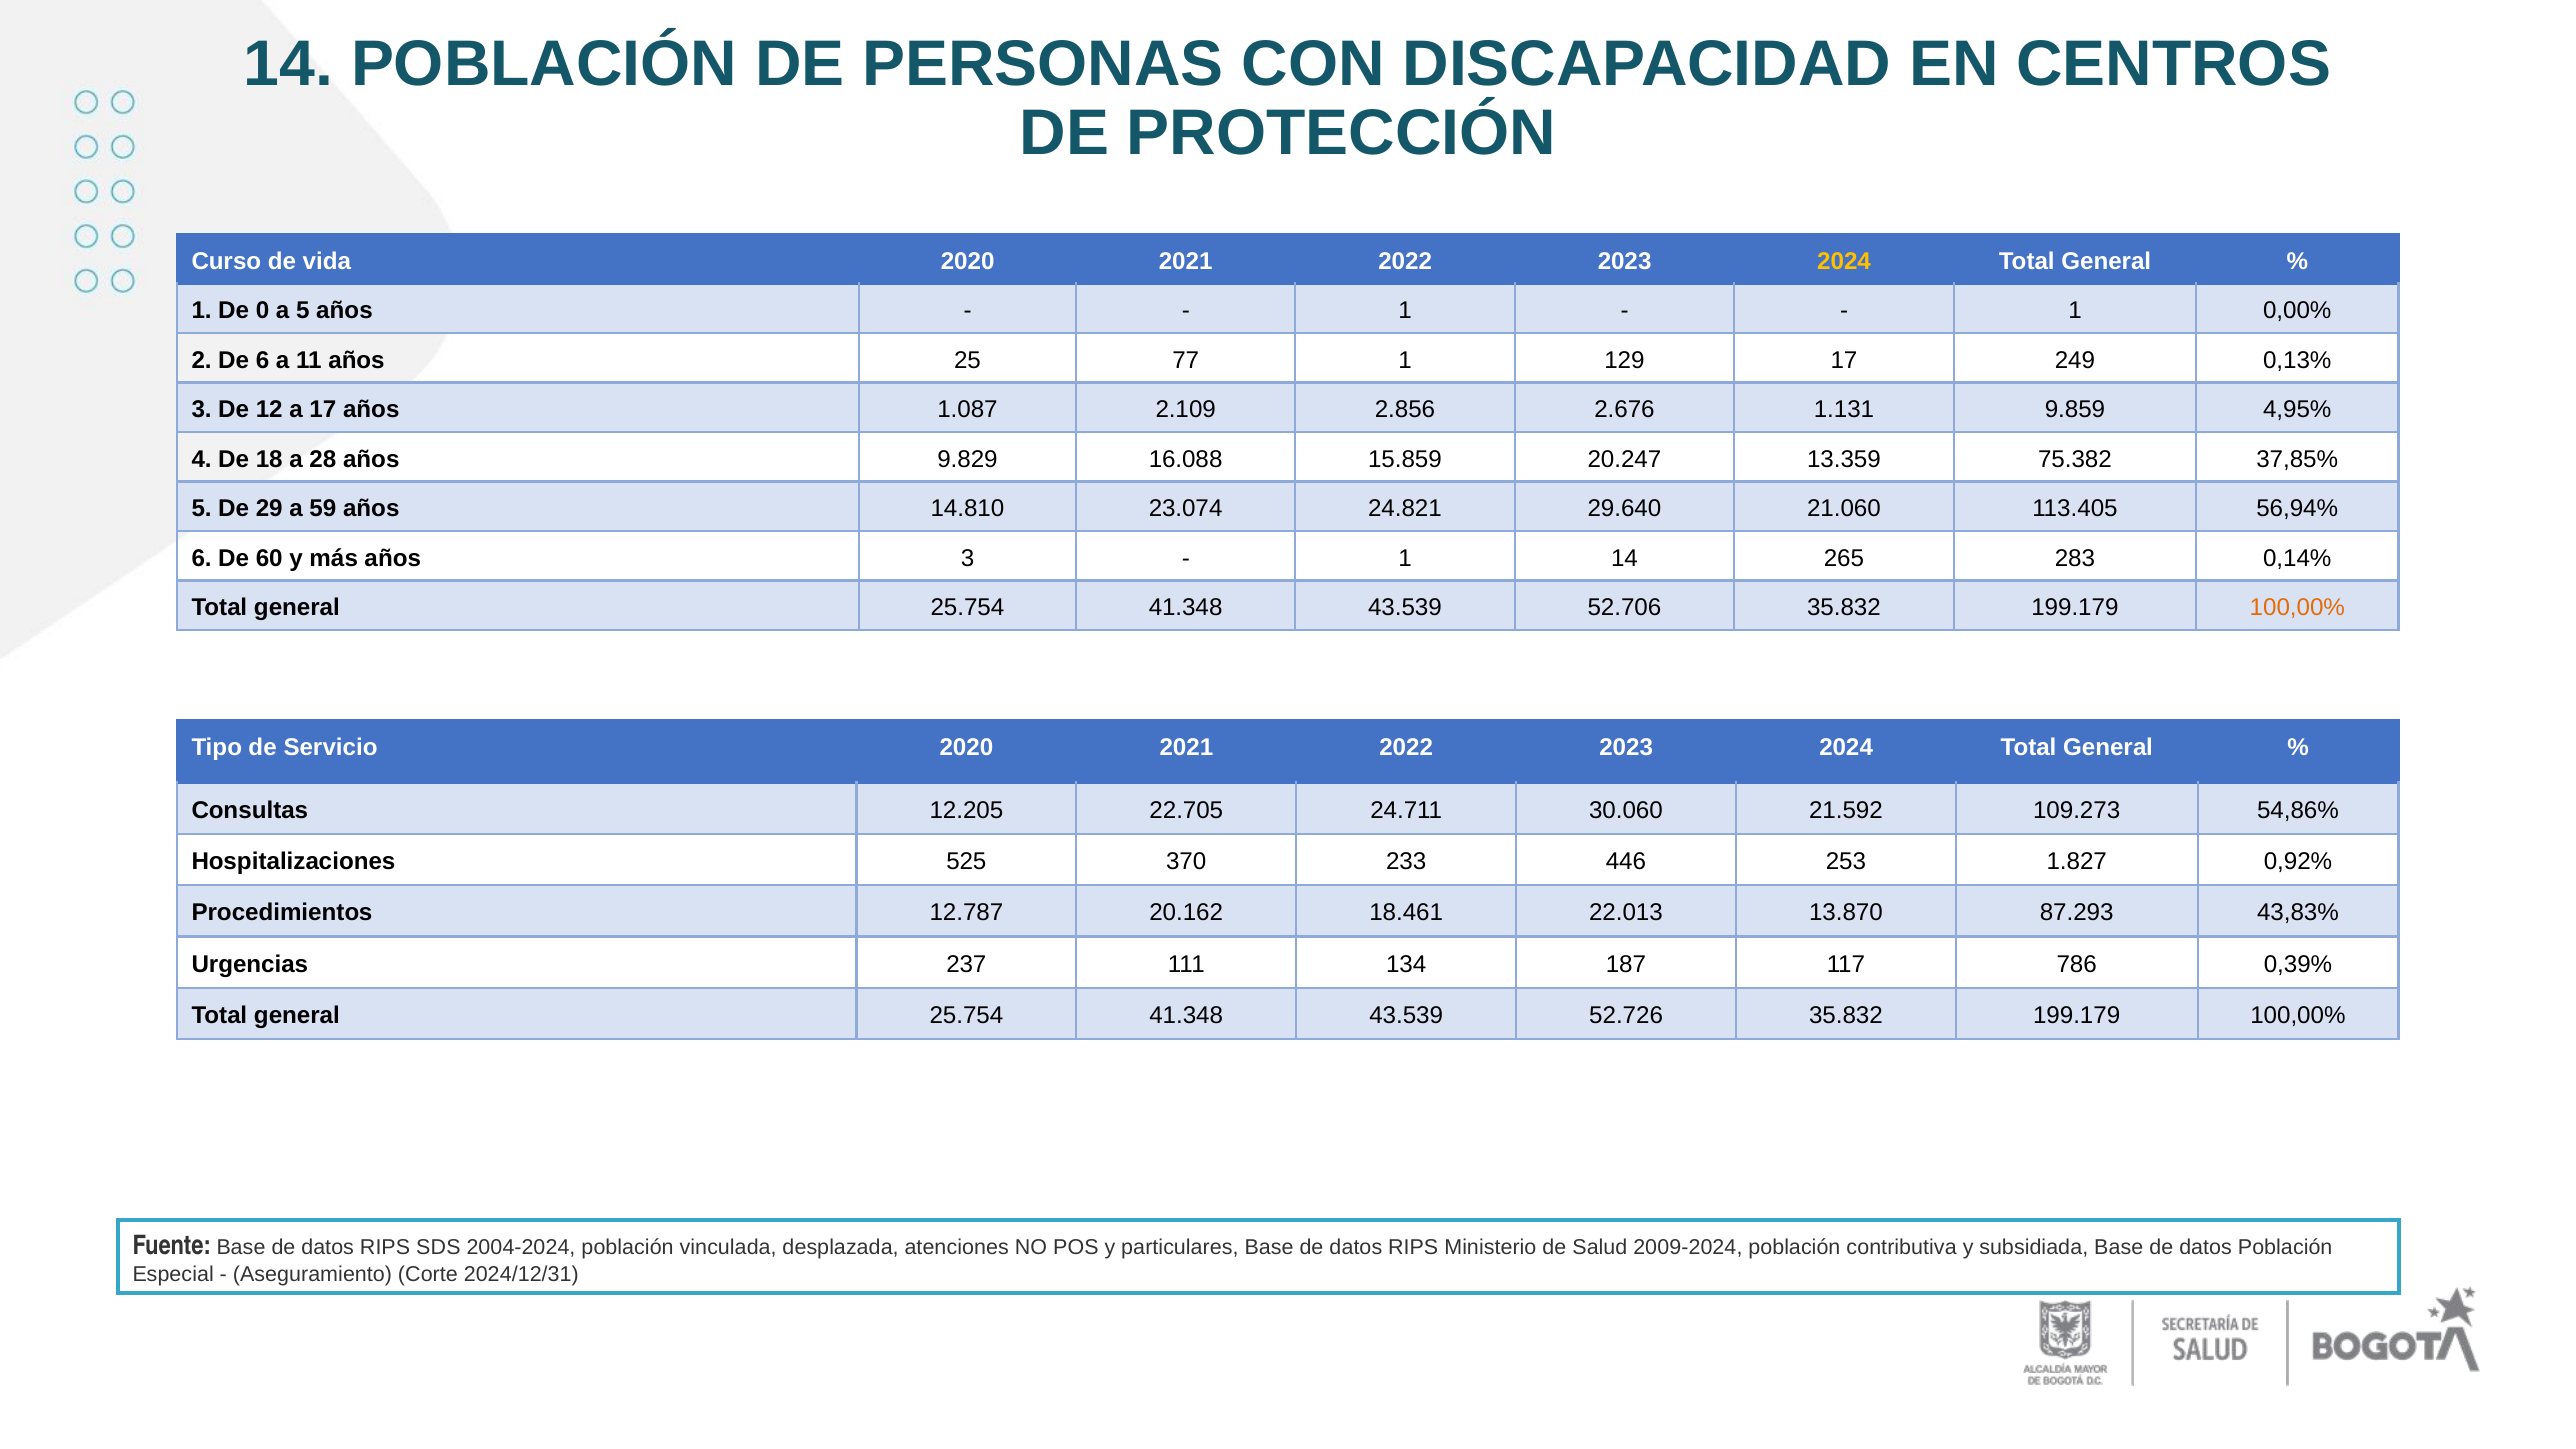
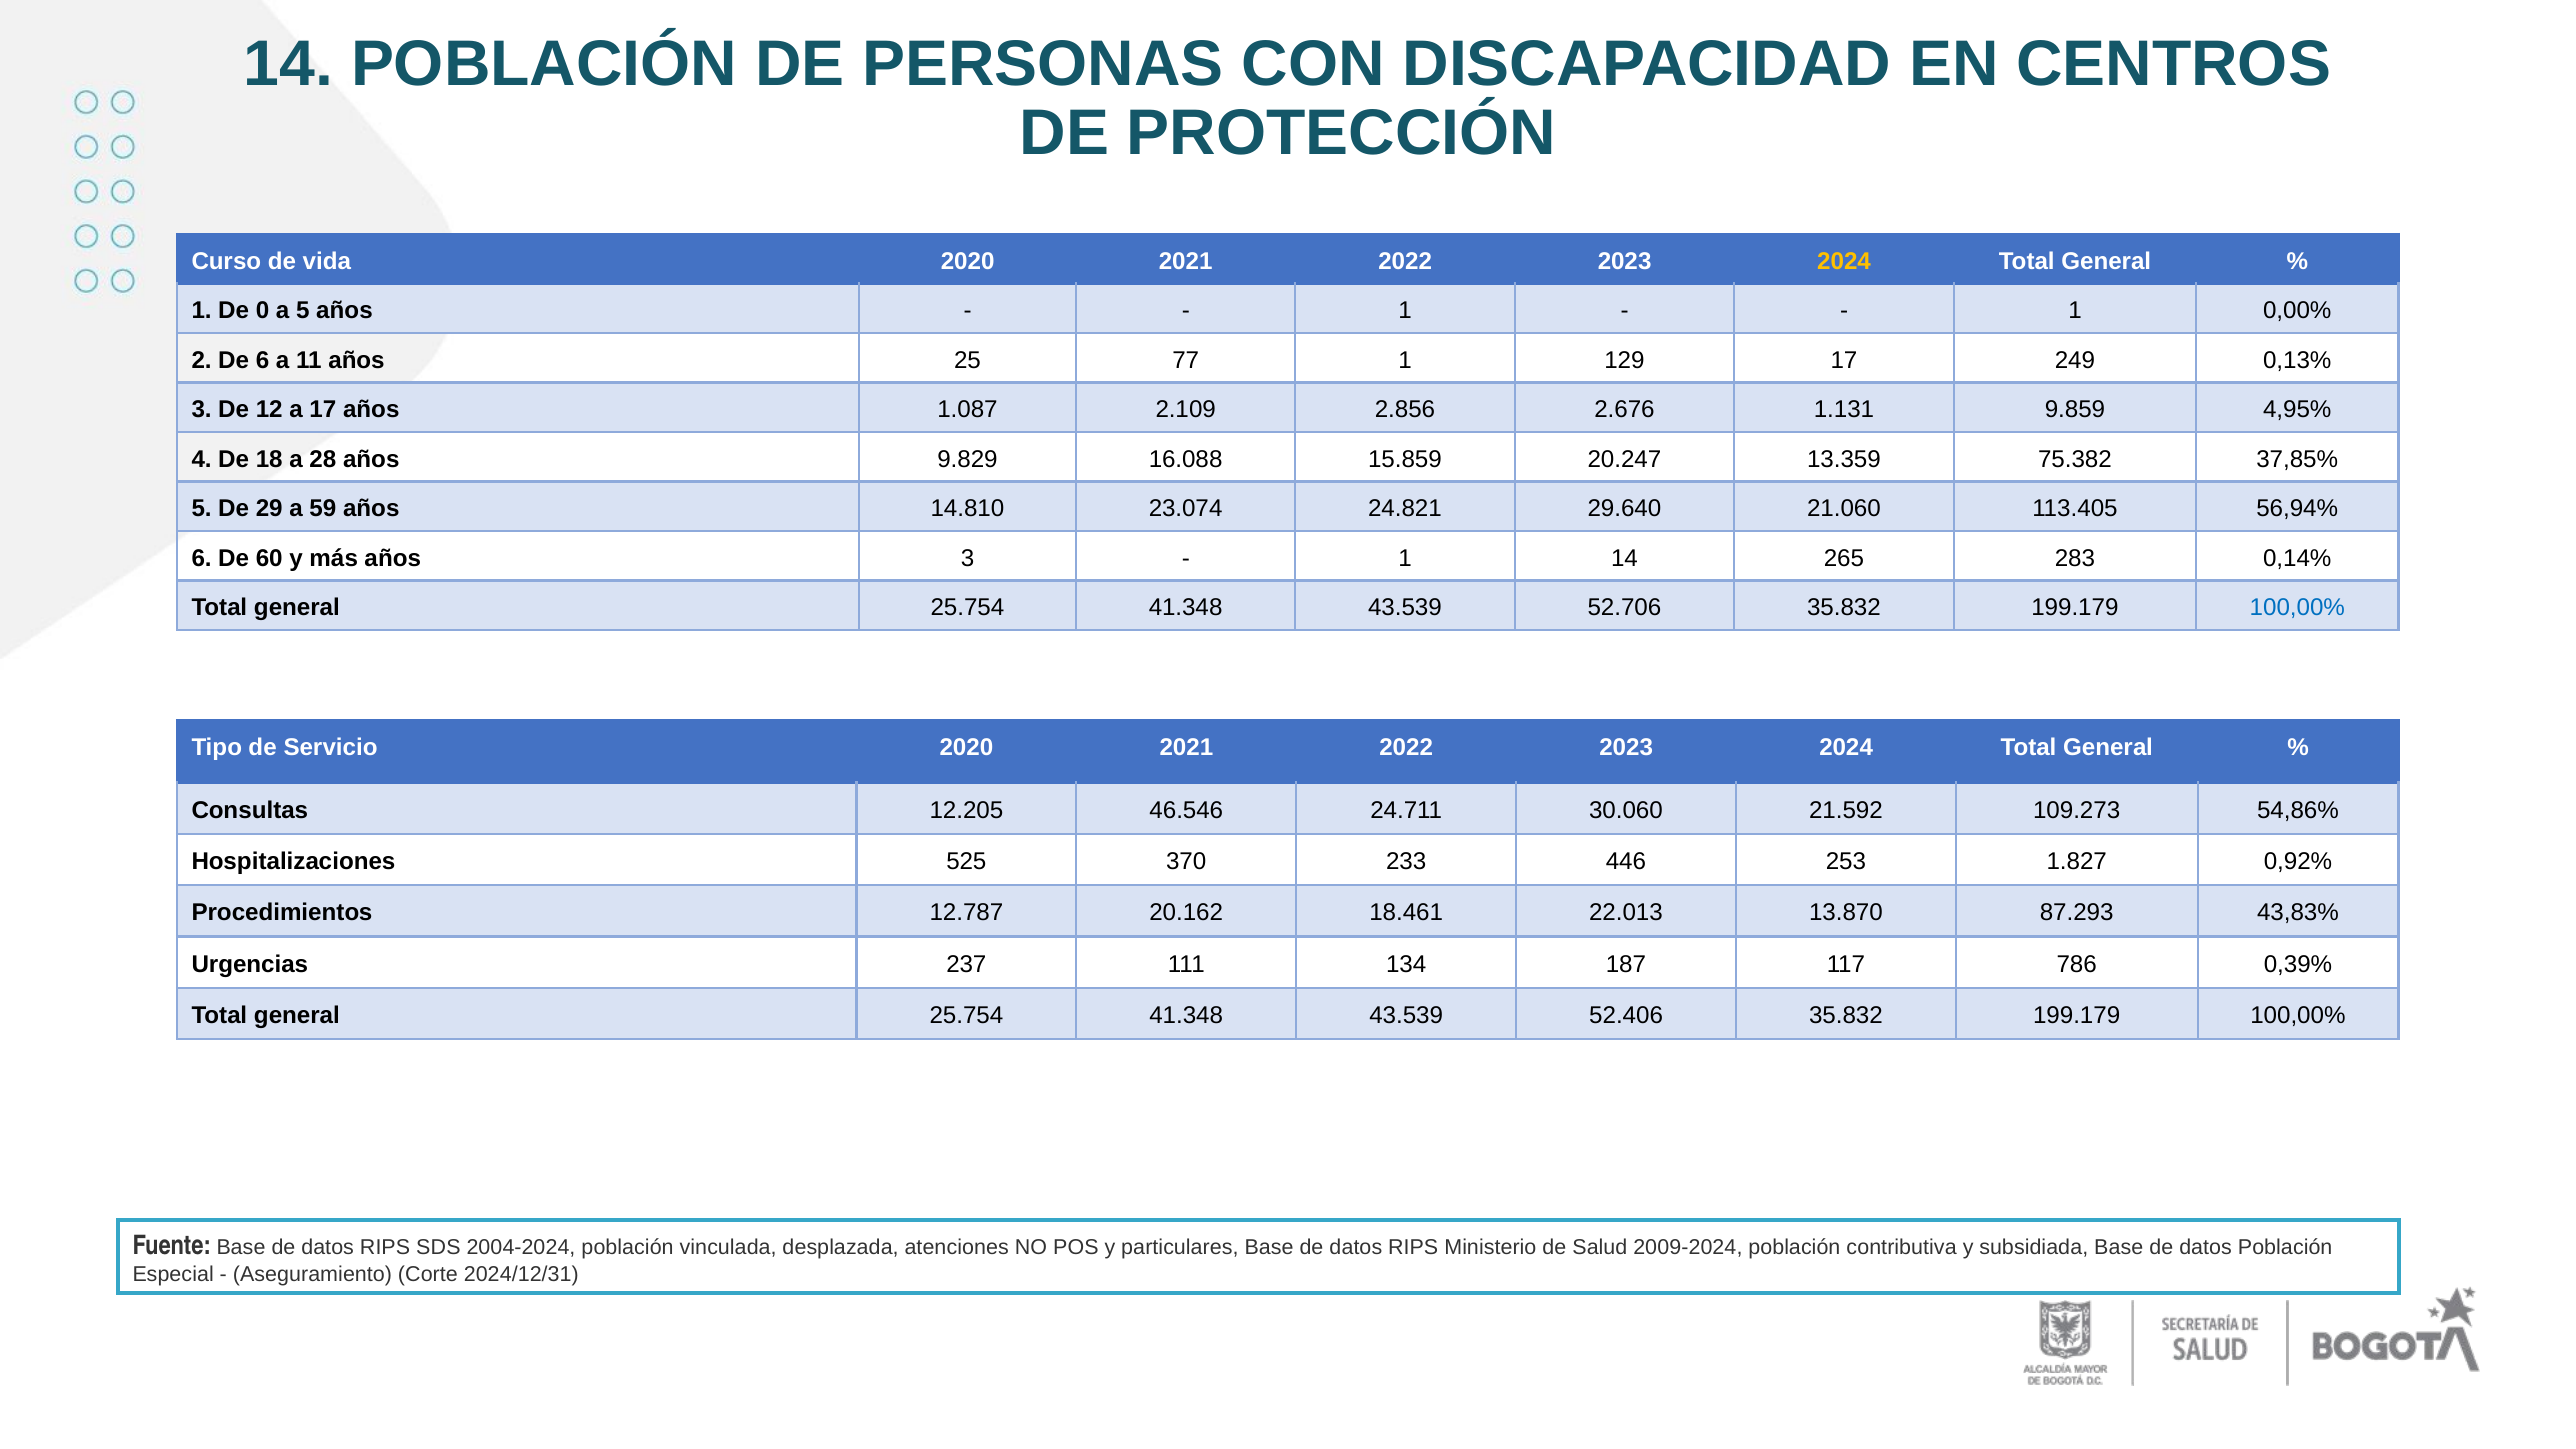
100,00% at (2297, 608) colour: orange -> blue
22.705: 22.705 -> 46.546
52.726: 52.726 -> 52.406
